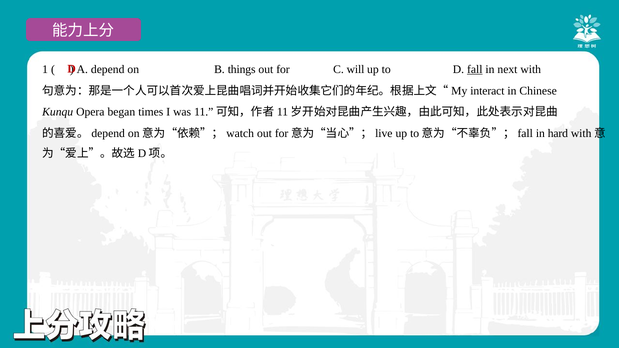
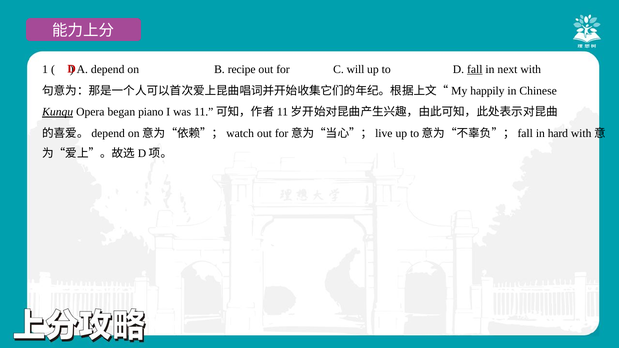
things: things -> recipe
interact: interact -> happily
Kunqu underline: none -> present
times: times -> piano
